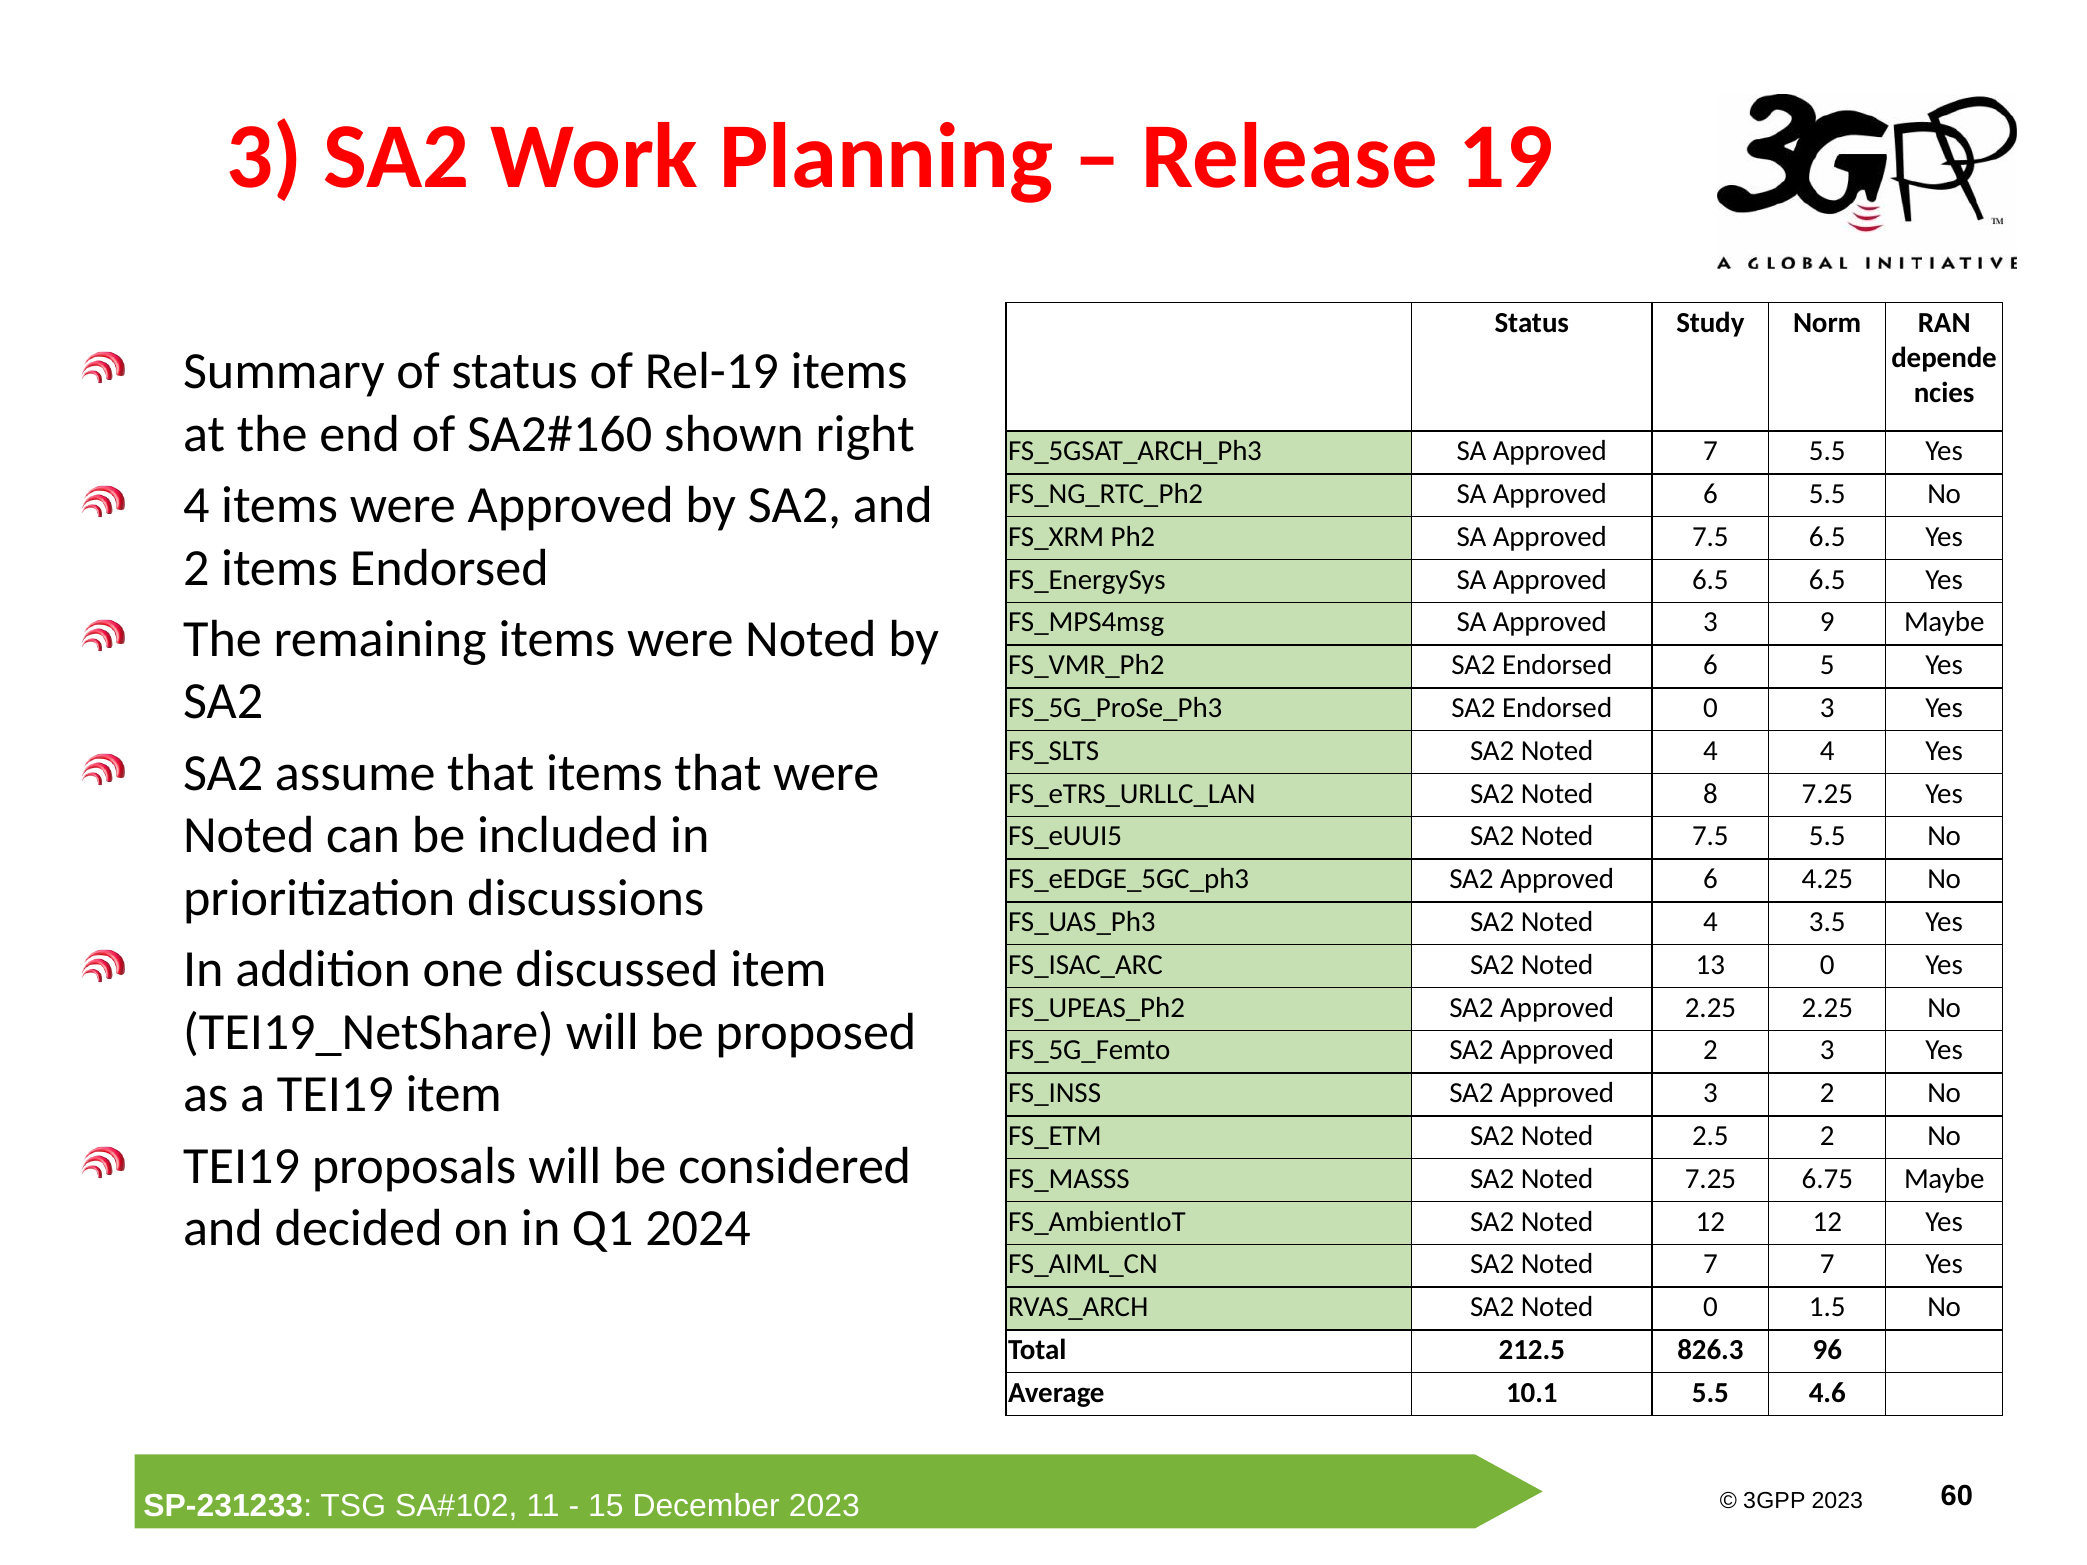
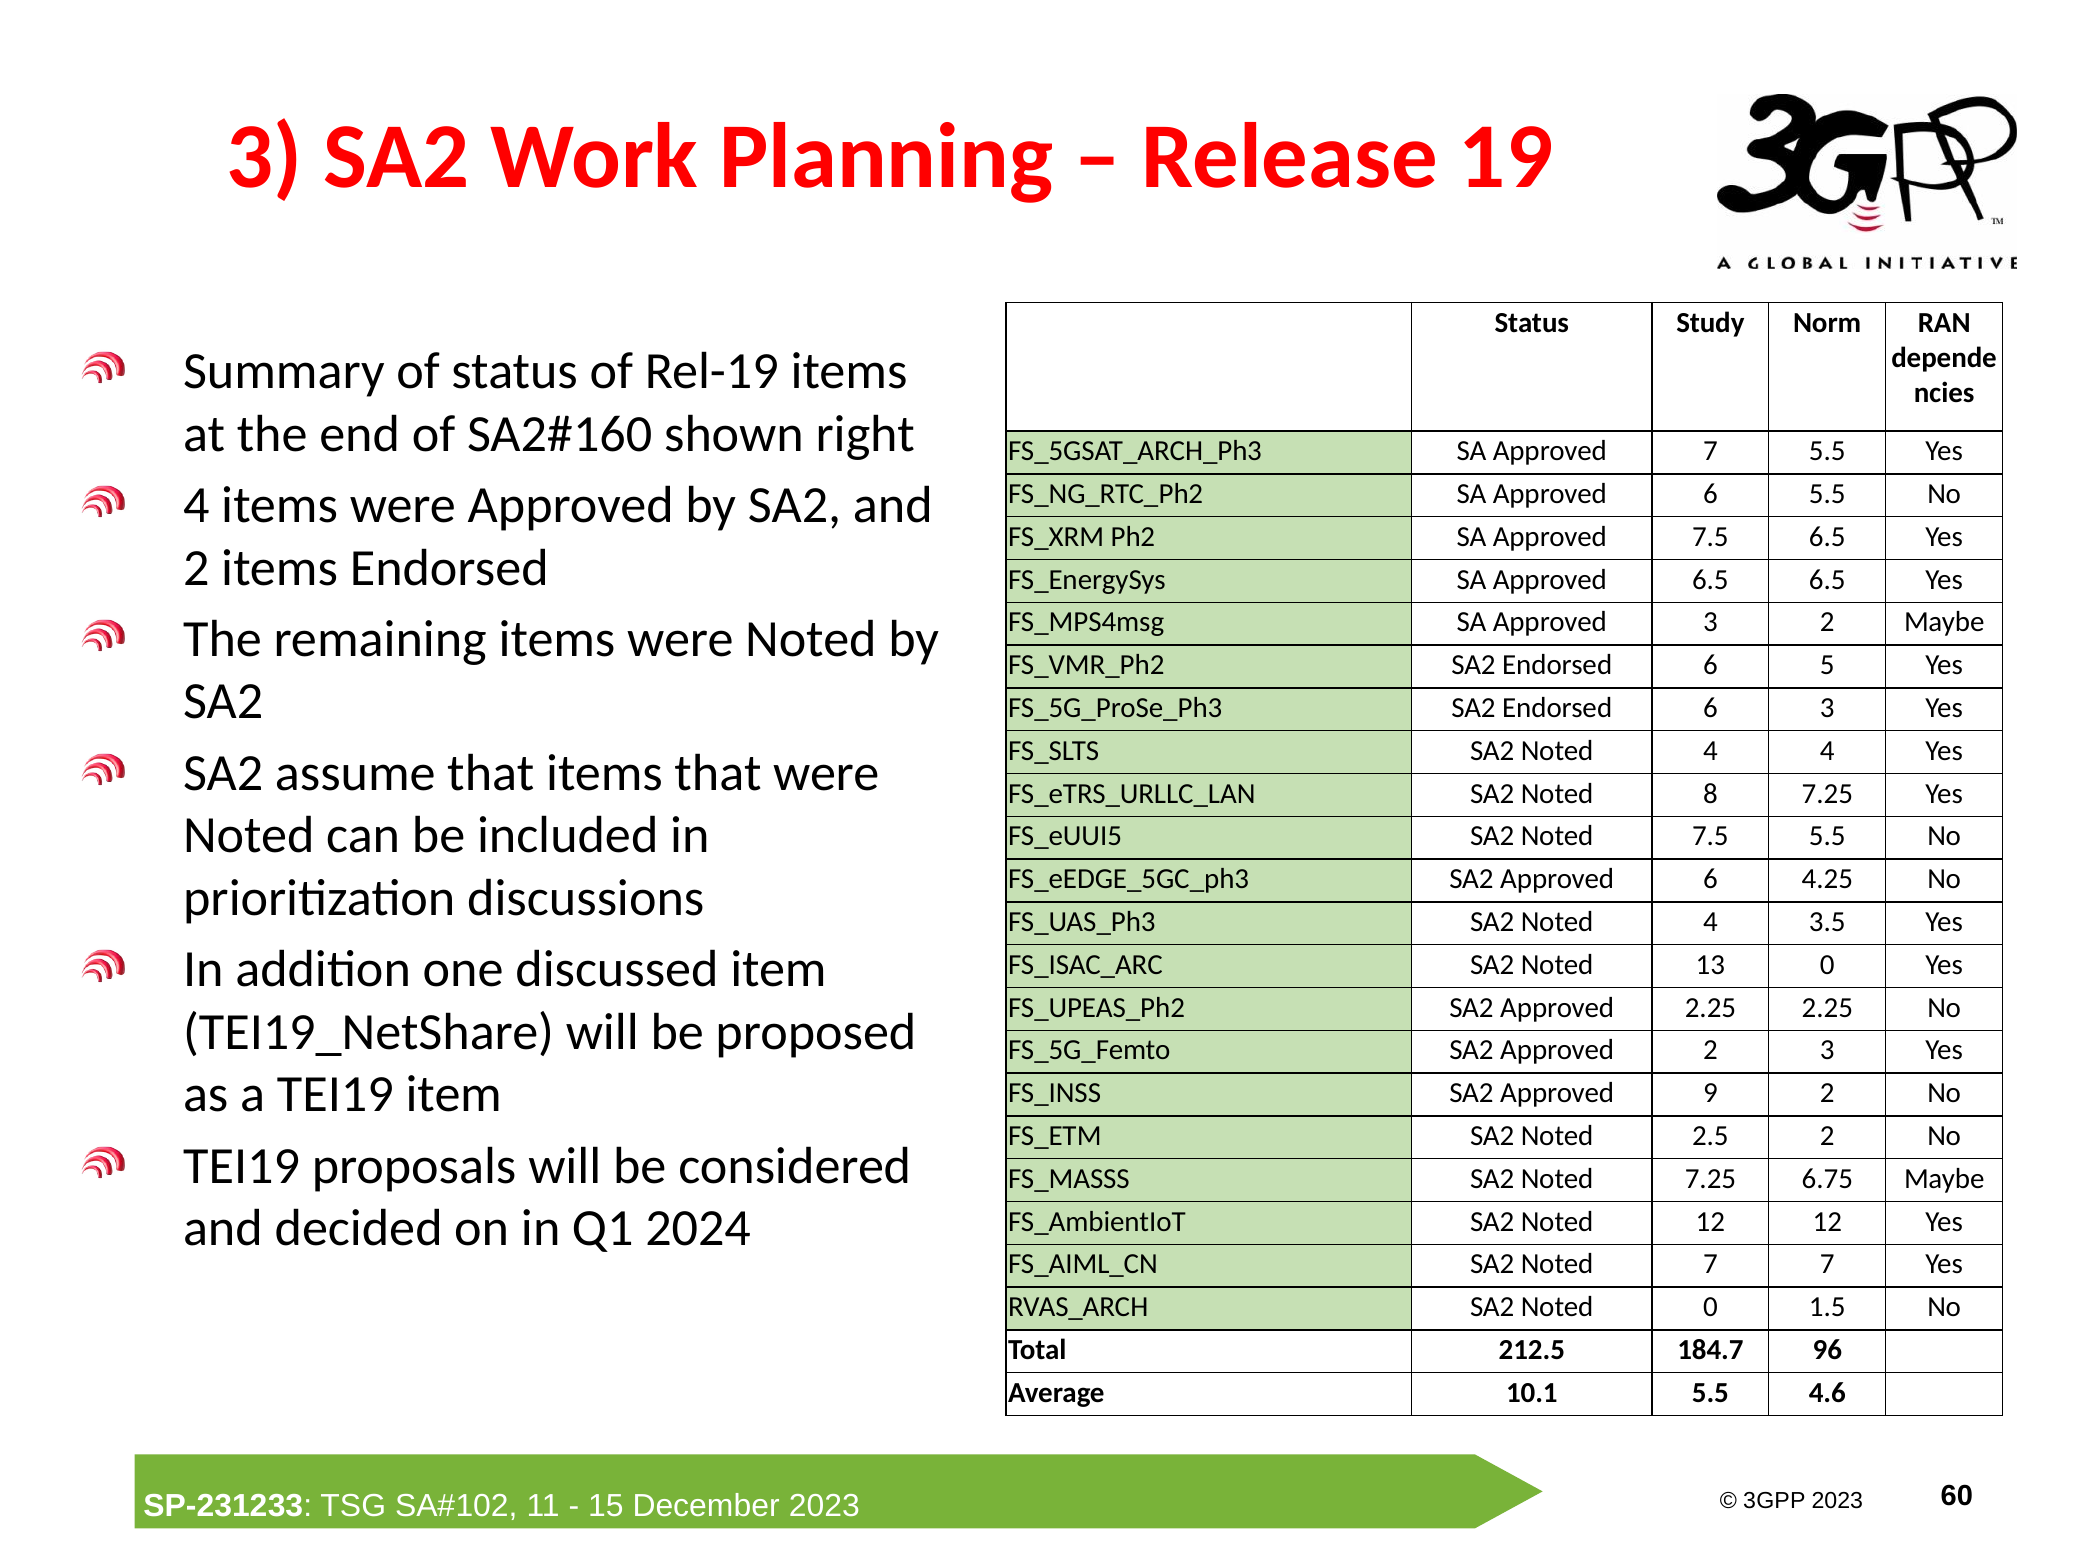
3 9: 9 -> 2
0 at (1710, 708): 0 -> 6
SA2 Approved 3: 3 -> 9
826.3: 826.3 -> 184.7
